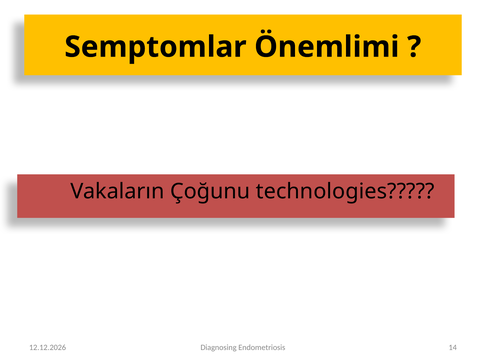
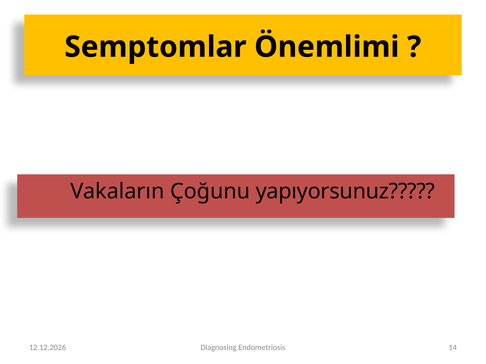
technologies: technologies -> yapıyorsunuz
